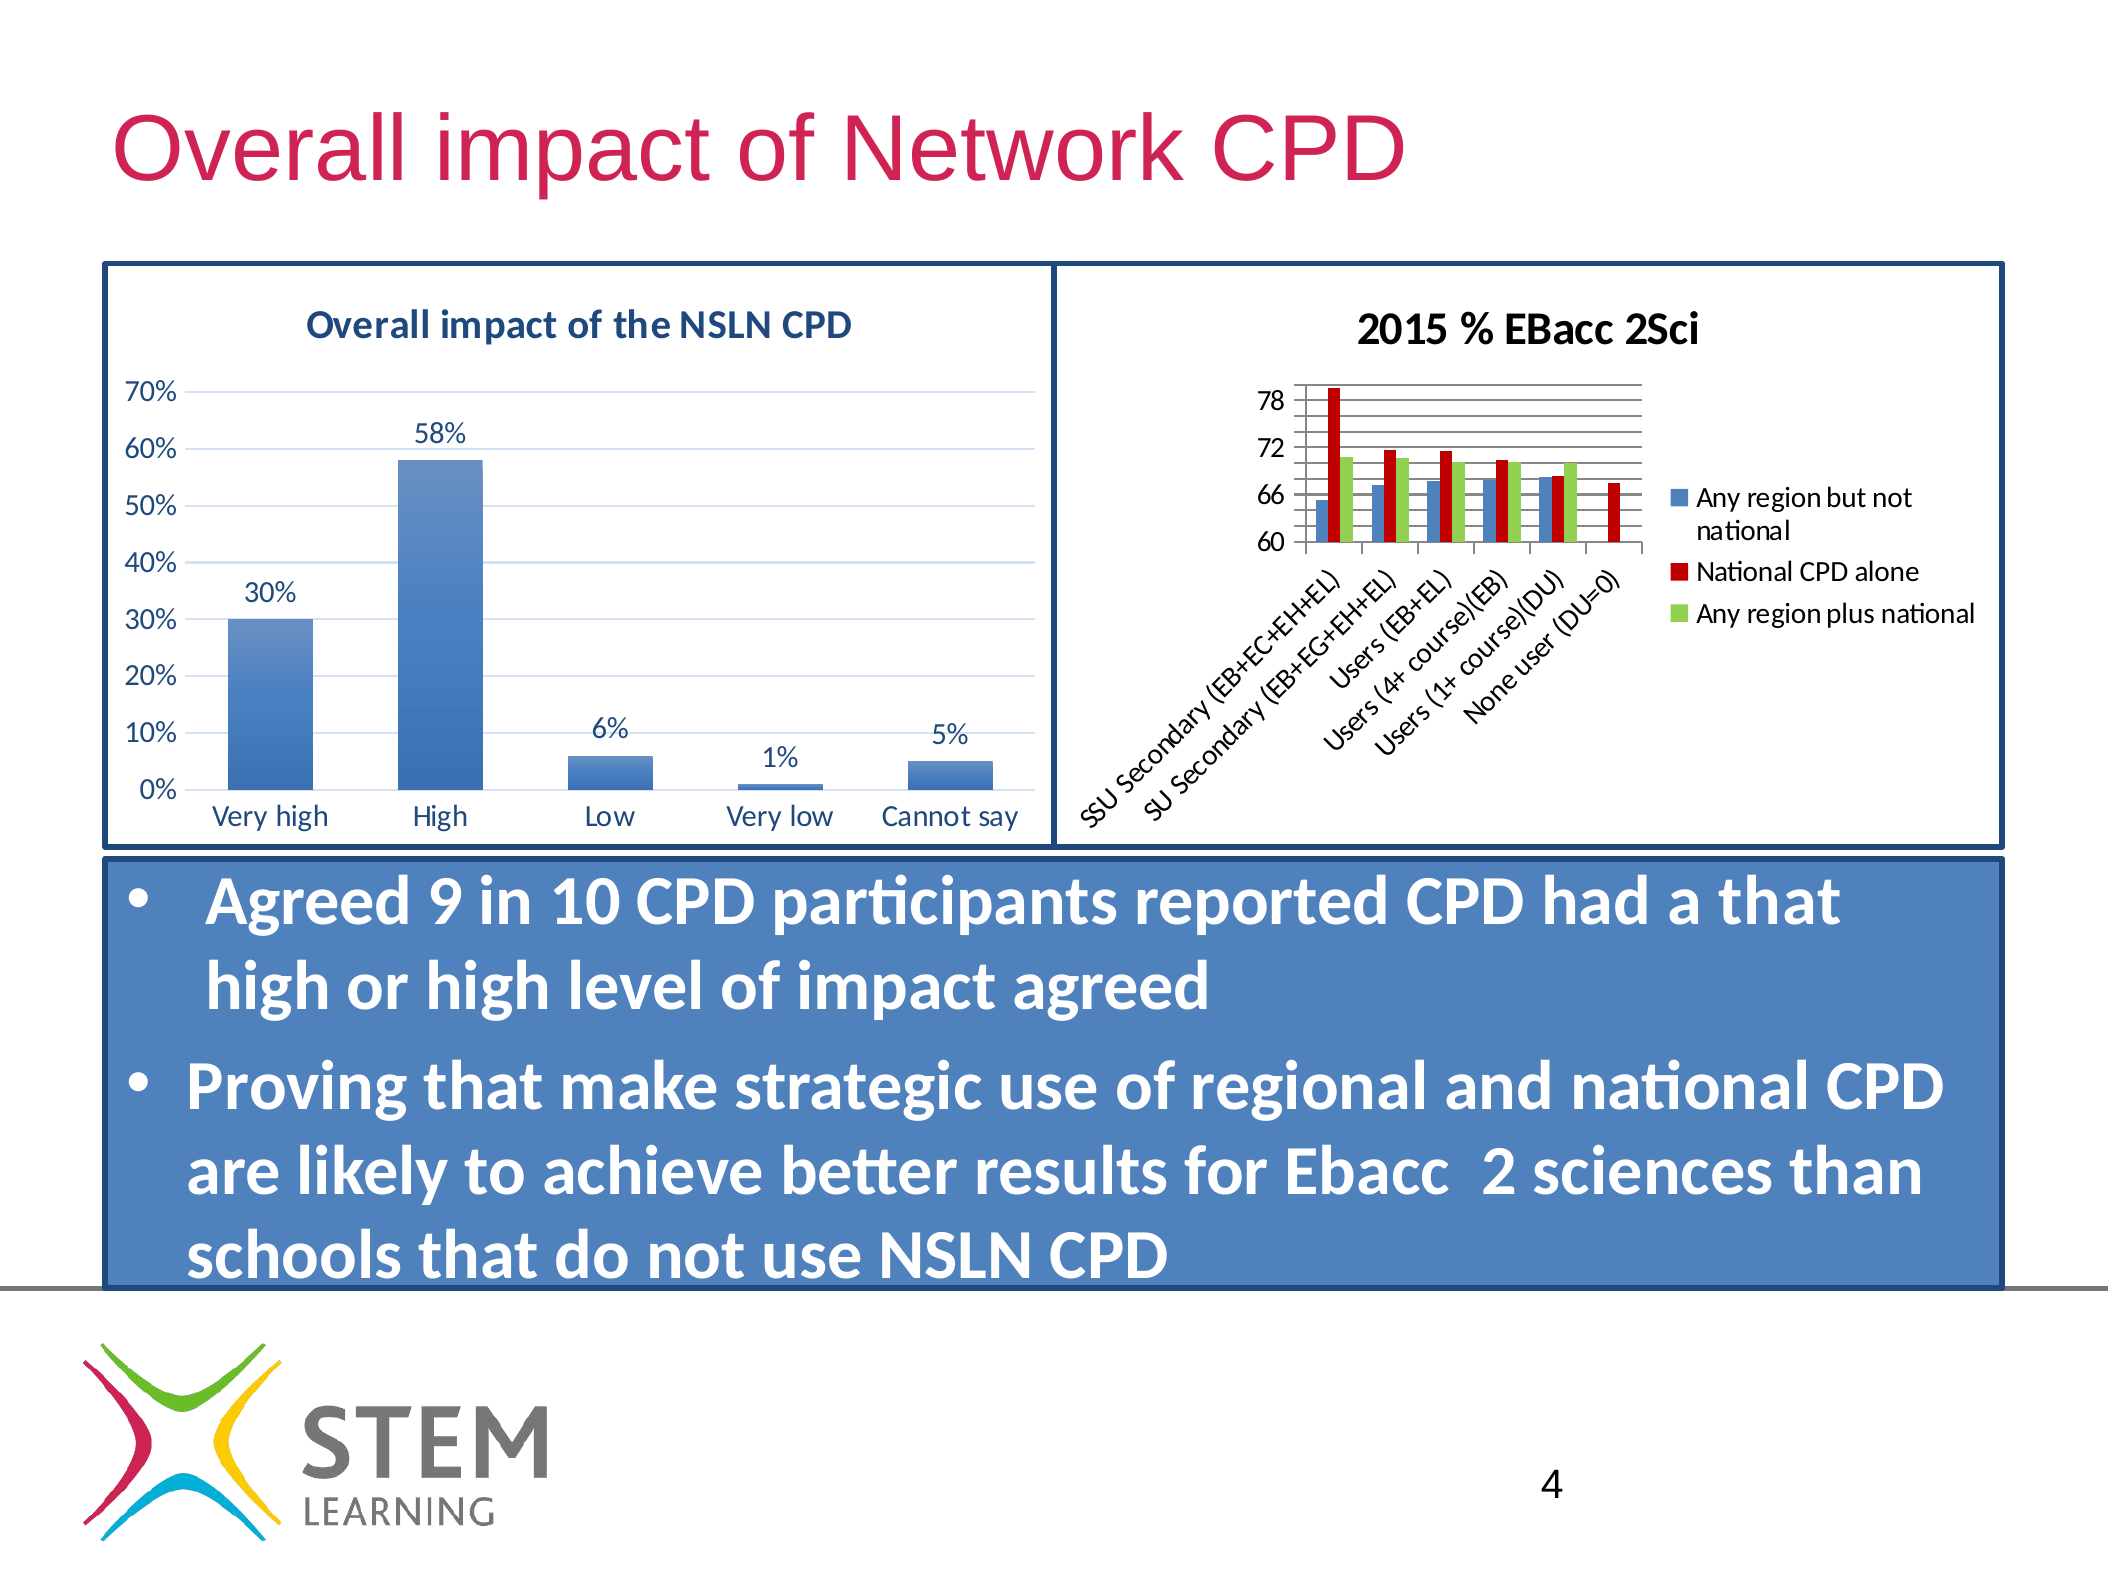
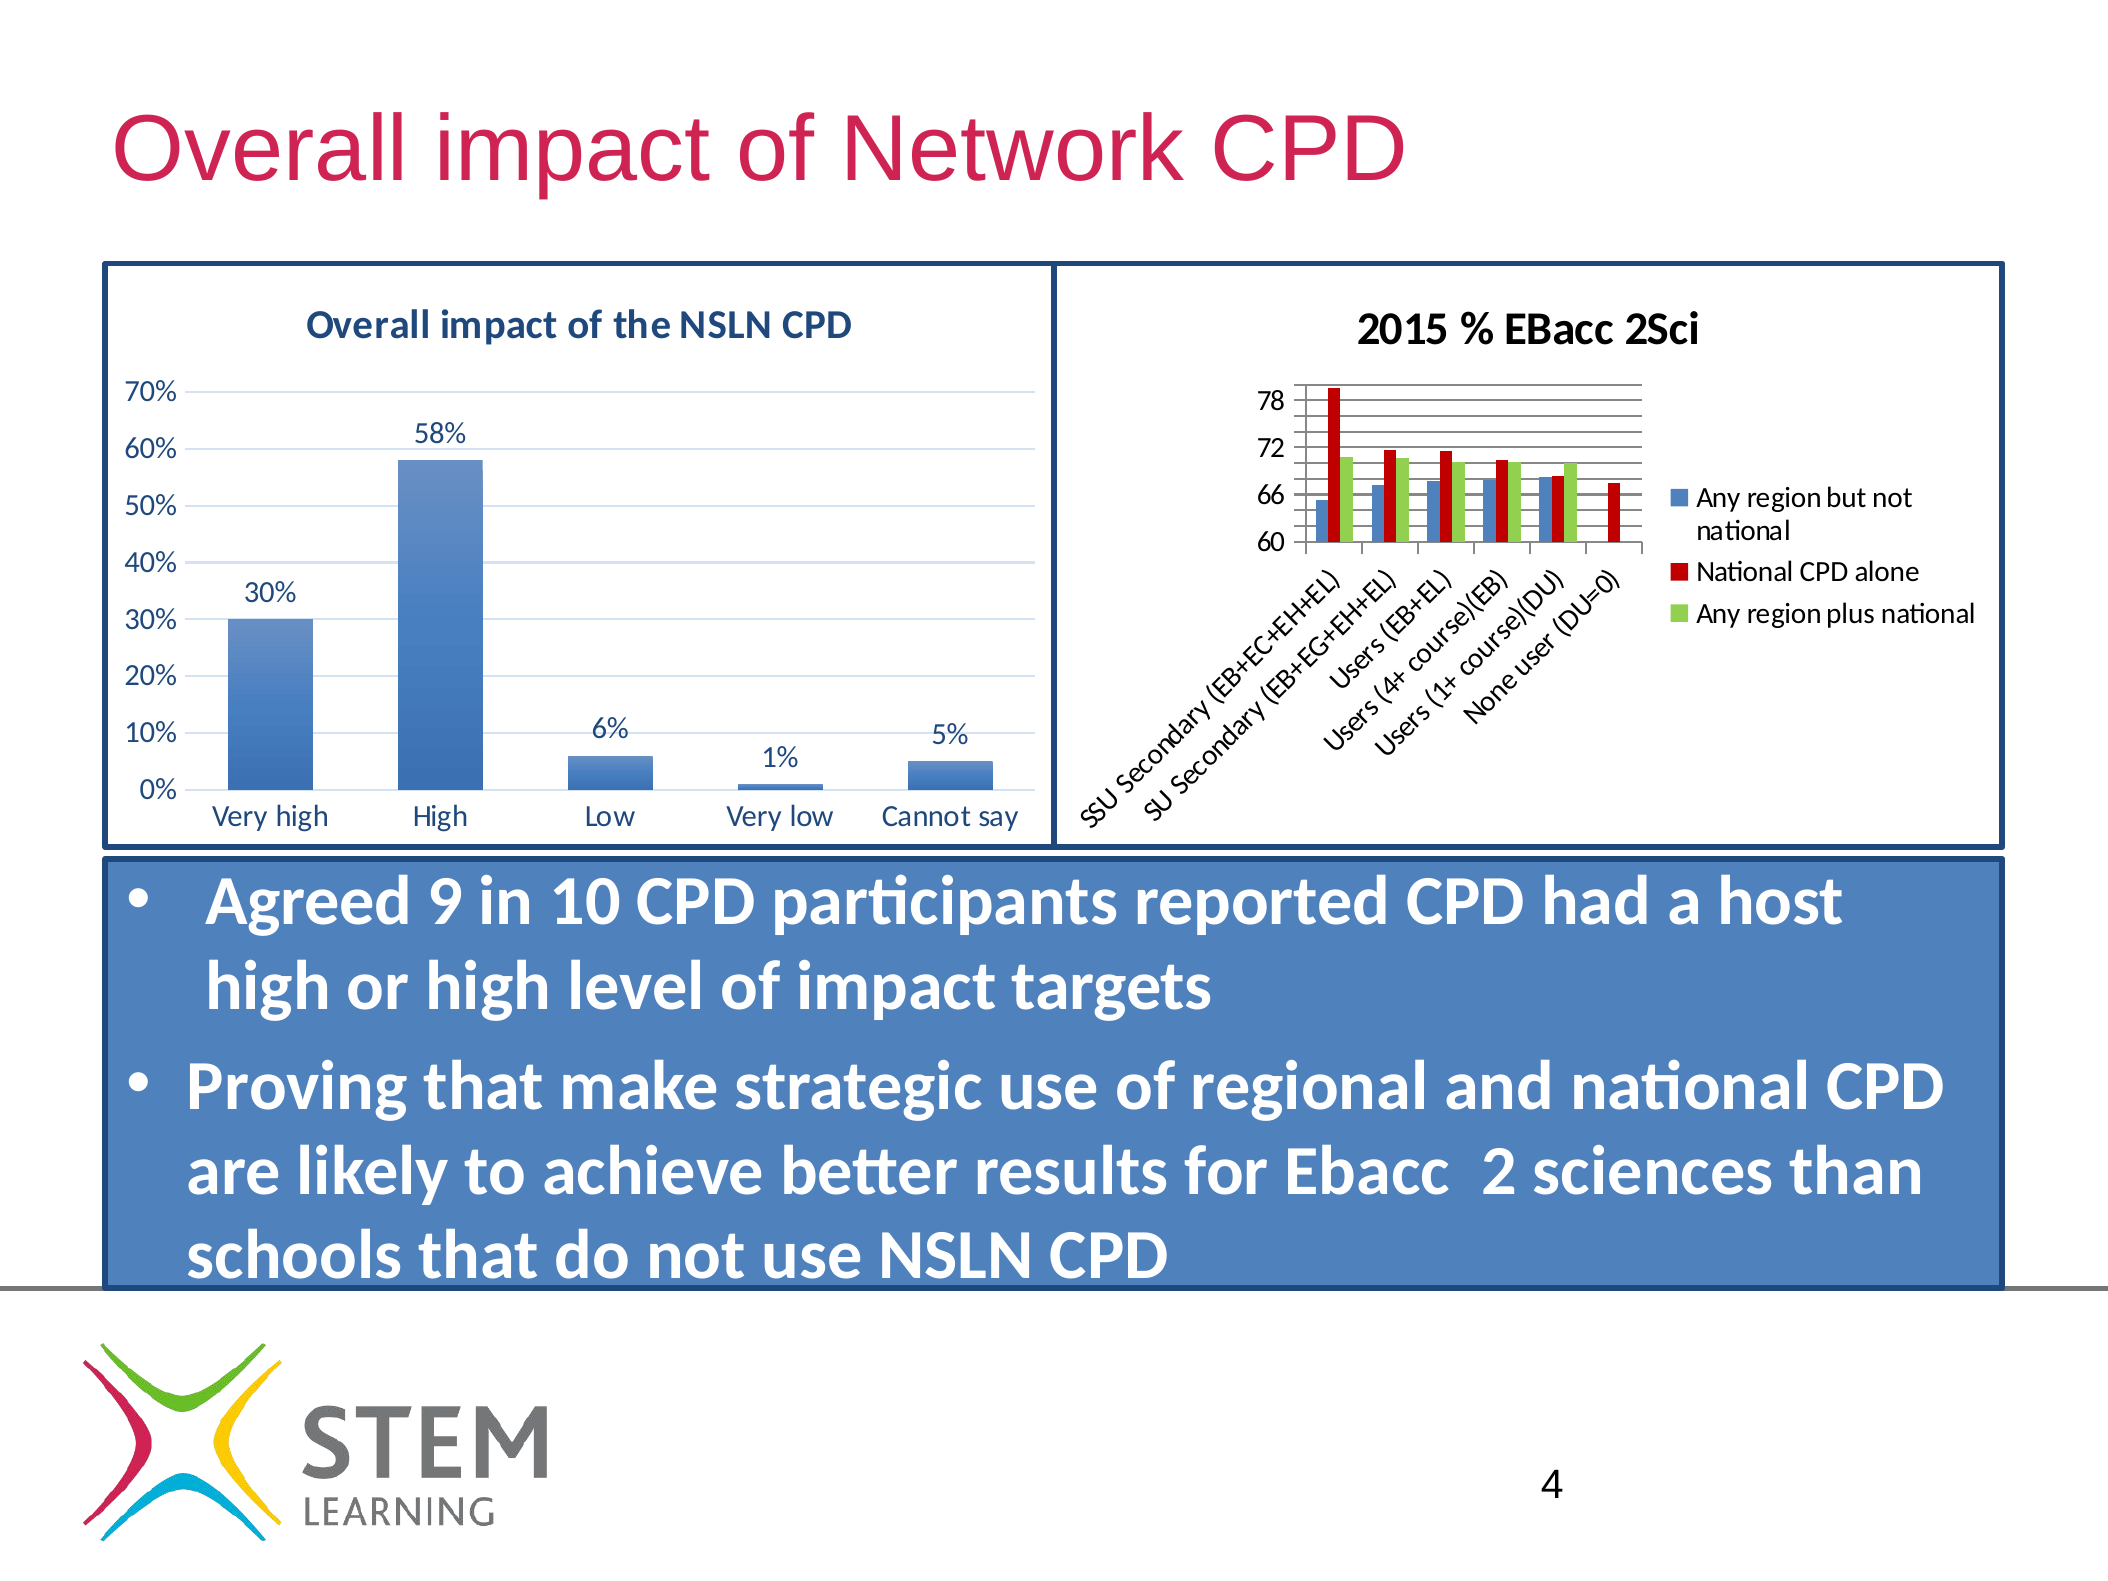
a that: that -> host
impact agreed: agreed -> targets
